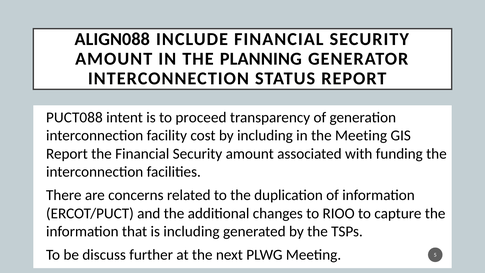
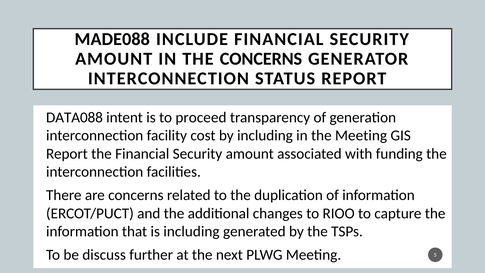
ALIGN088: ALIGN088 -> MADE088
THE PLANNING: PLANNING -> CONCERNS
PUCT088: PUCT088 -> DATA088
